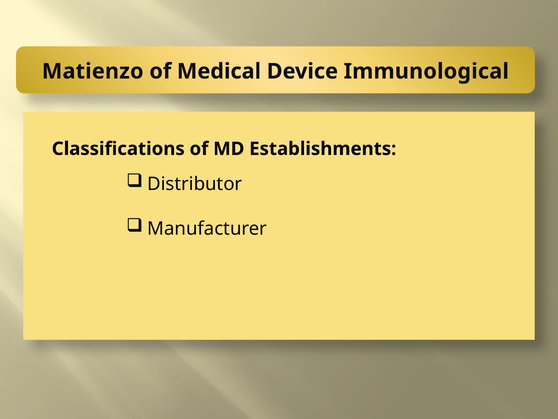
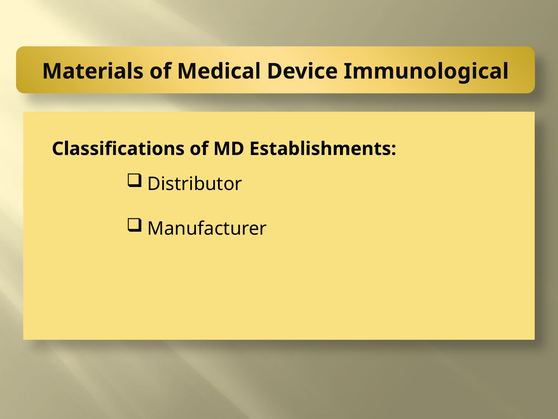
Matienzo: Matienzo -> Materials
